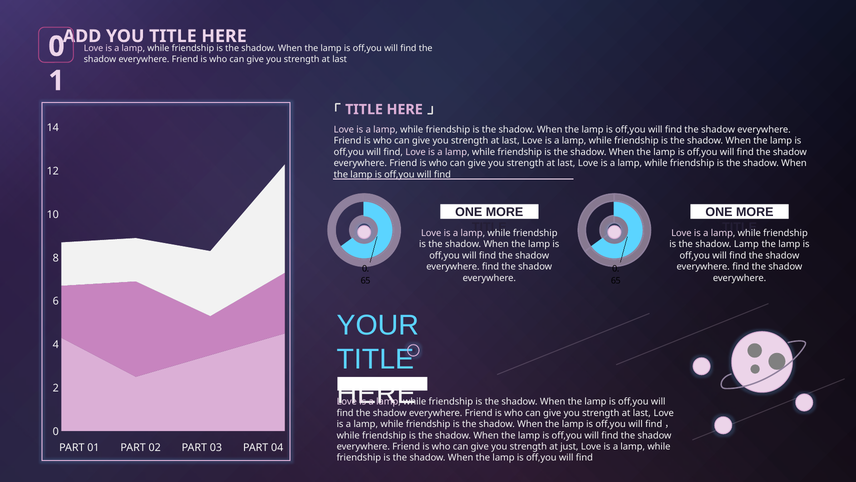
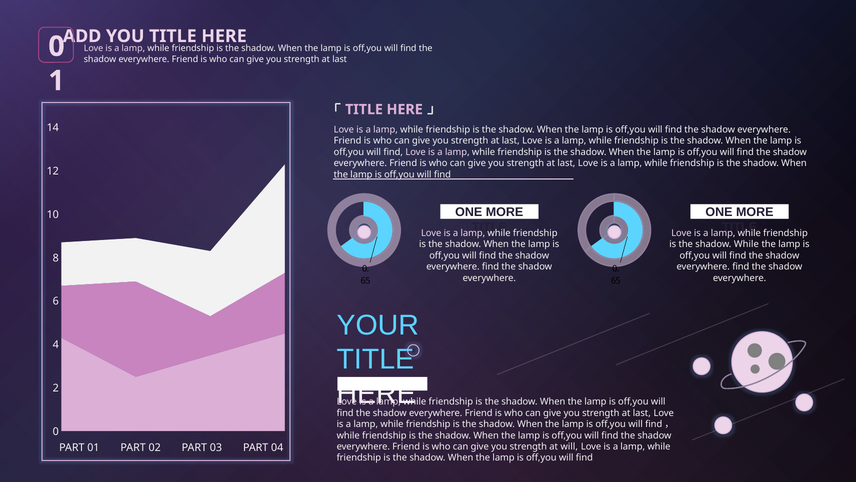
shadow Lamp: Lamp -> While
at just: just -> will
